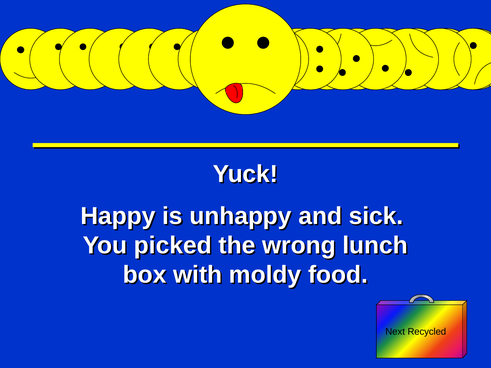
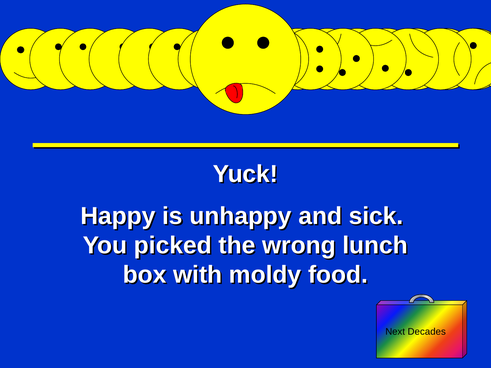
Recycled: Recycled -> Decades
